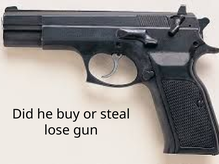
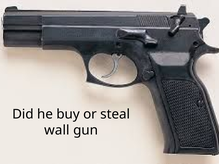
lose: lose -> wall
